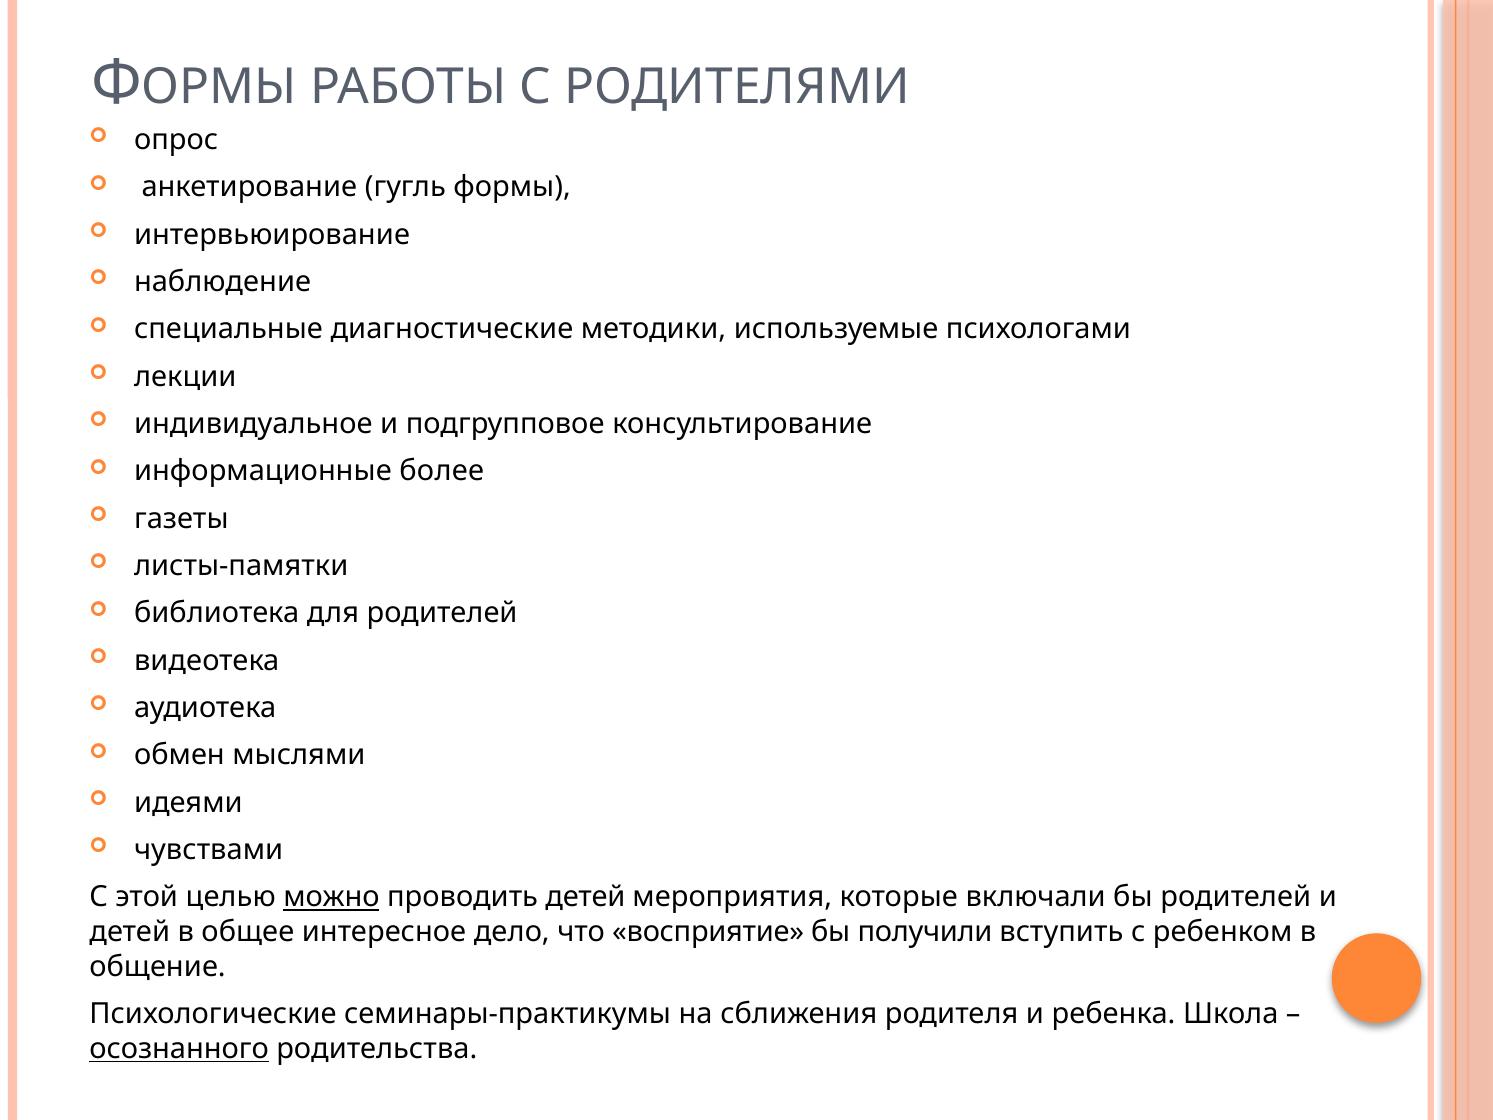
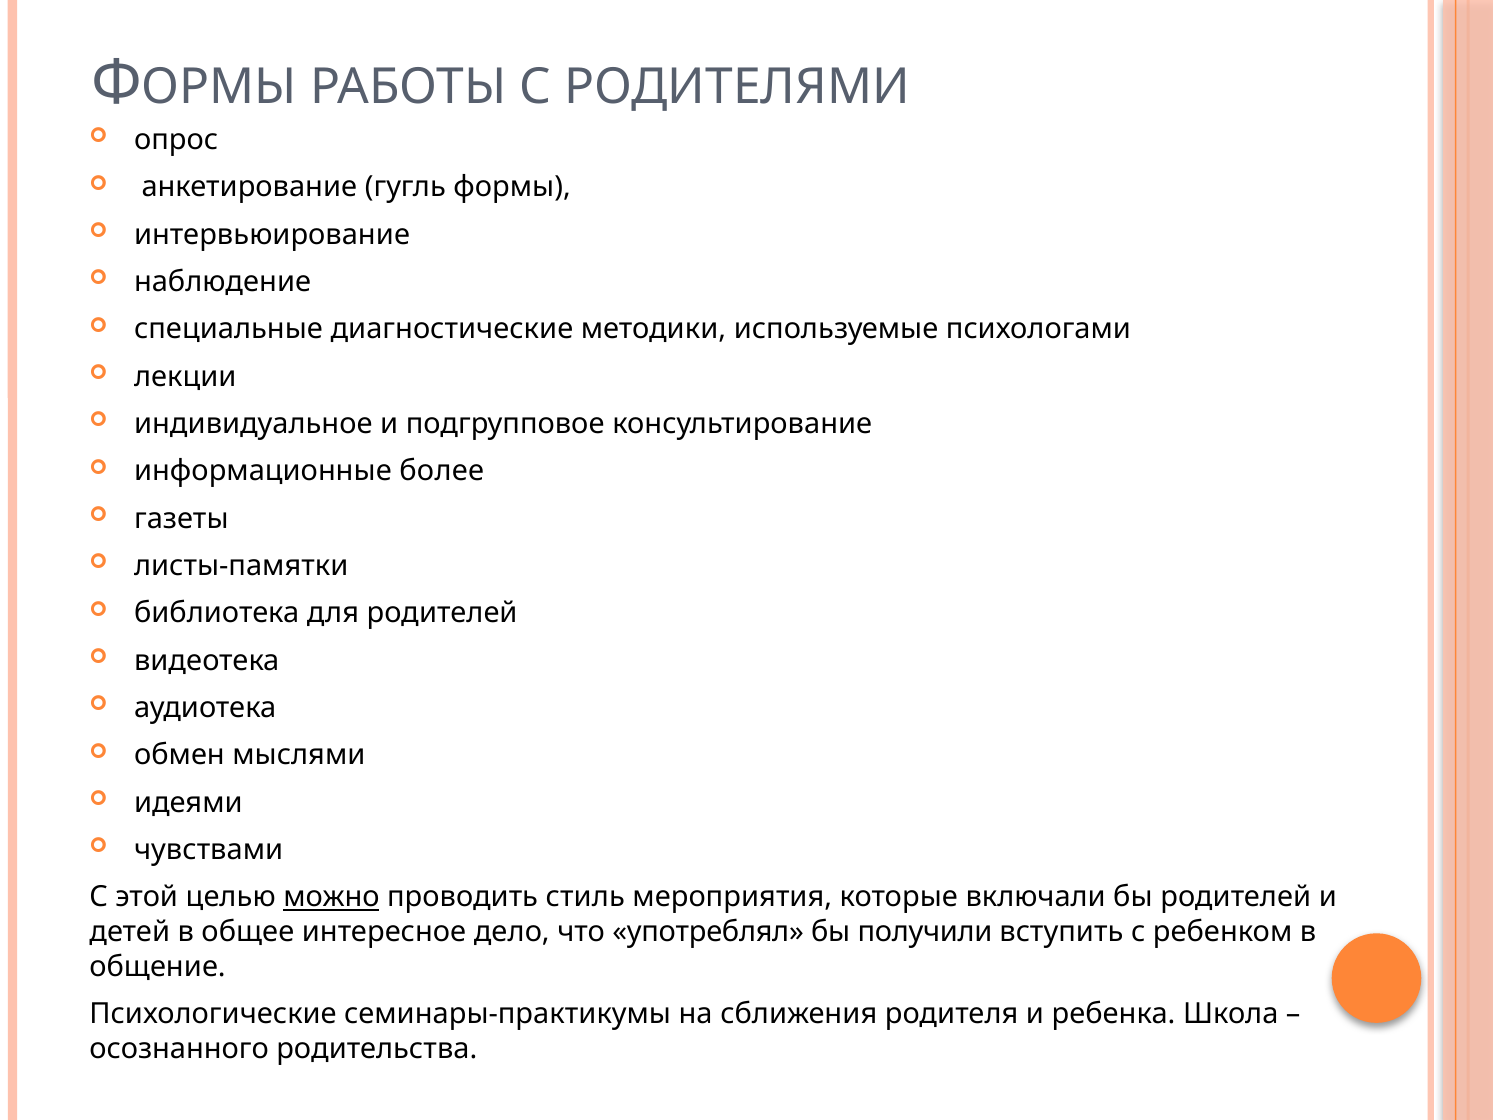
проводить детей: детей -> стиль
восприятие: восприятие -> употреблял
осознанного underline: present -> none
